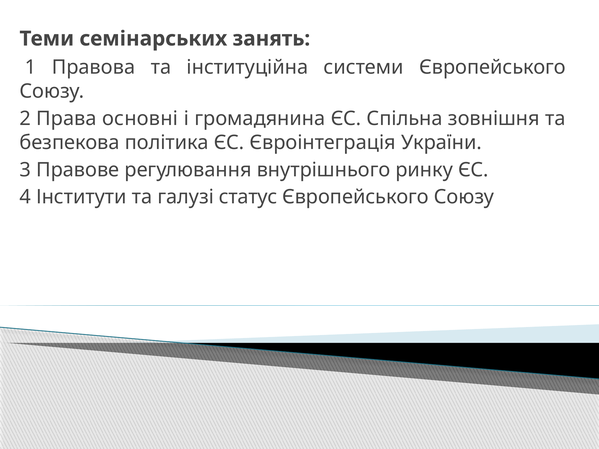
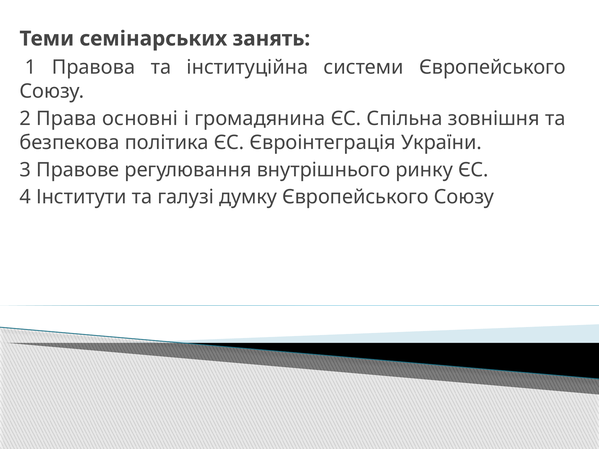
статус: статус -> думку
